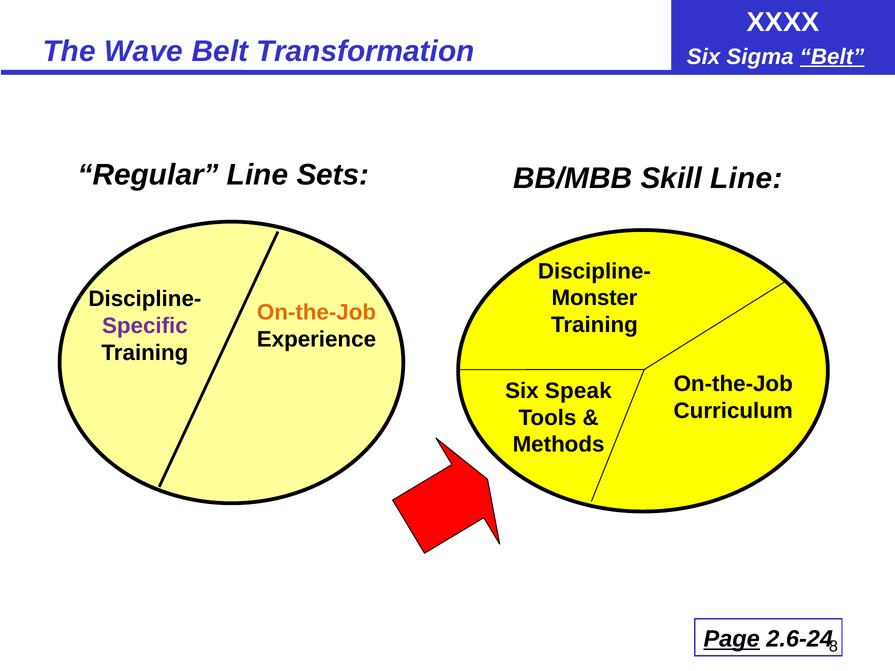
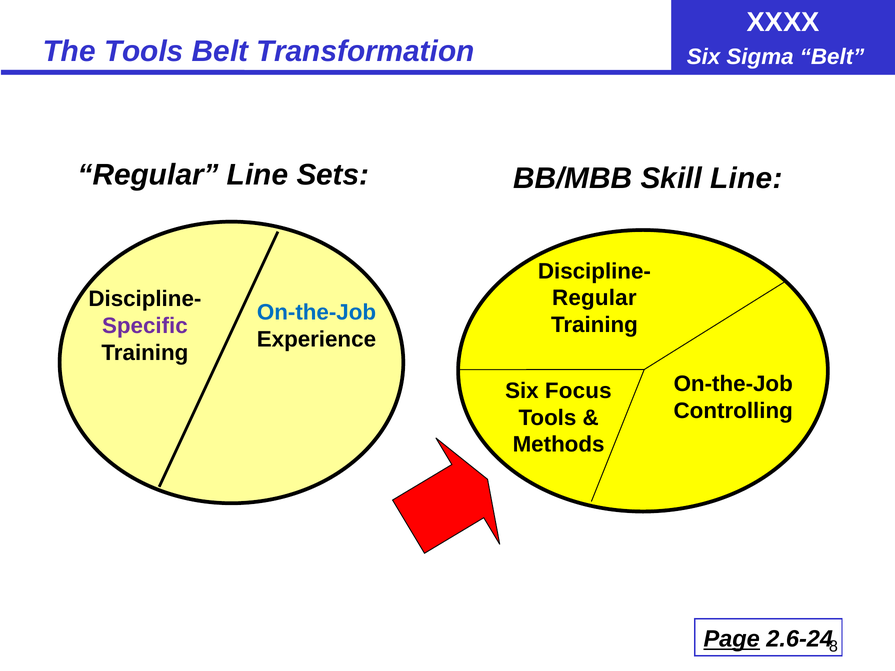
The Wave: Wave -> Tools
Belt at (832, 57) underline: present -> none
Monster at (595, 298): Monster -> Regular
On-the-Job at (317, 313) colour: orange -> blue
Speak: Speak -> Focus
Curriculum: Curriculum -> Controlling
